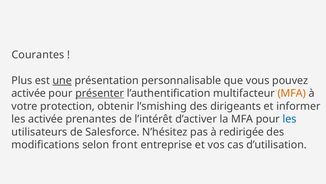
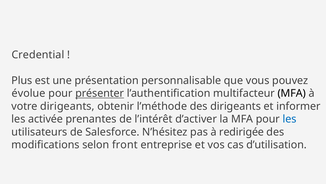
Courantes: Courantes -> Credential
une underline: present -> none
activée at (29, 93): activée -> évolue
MFA at (292, 93) colour: orange -> black
votre protection: protection -> dirigeants
l’smishing: l’smishing -> l’méthode
